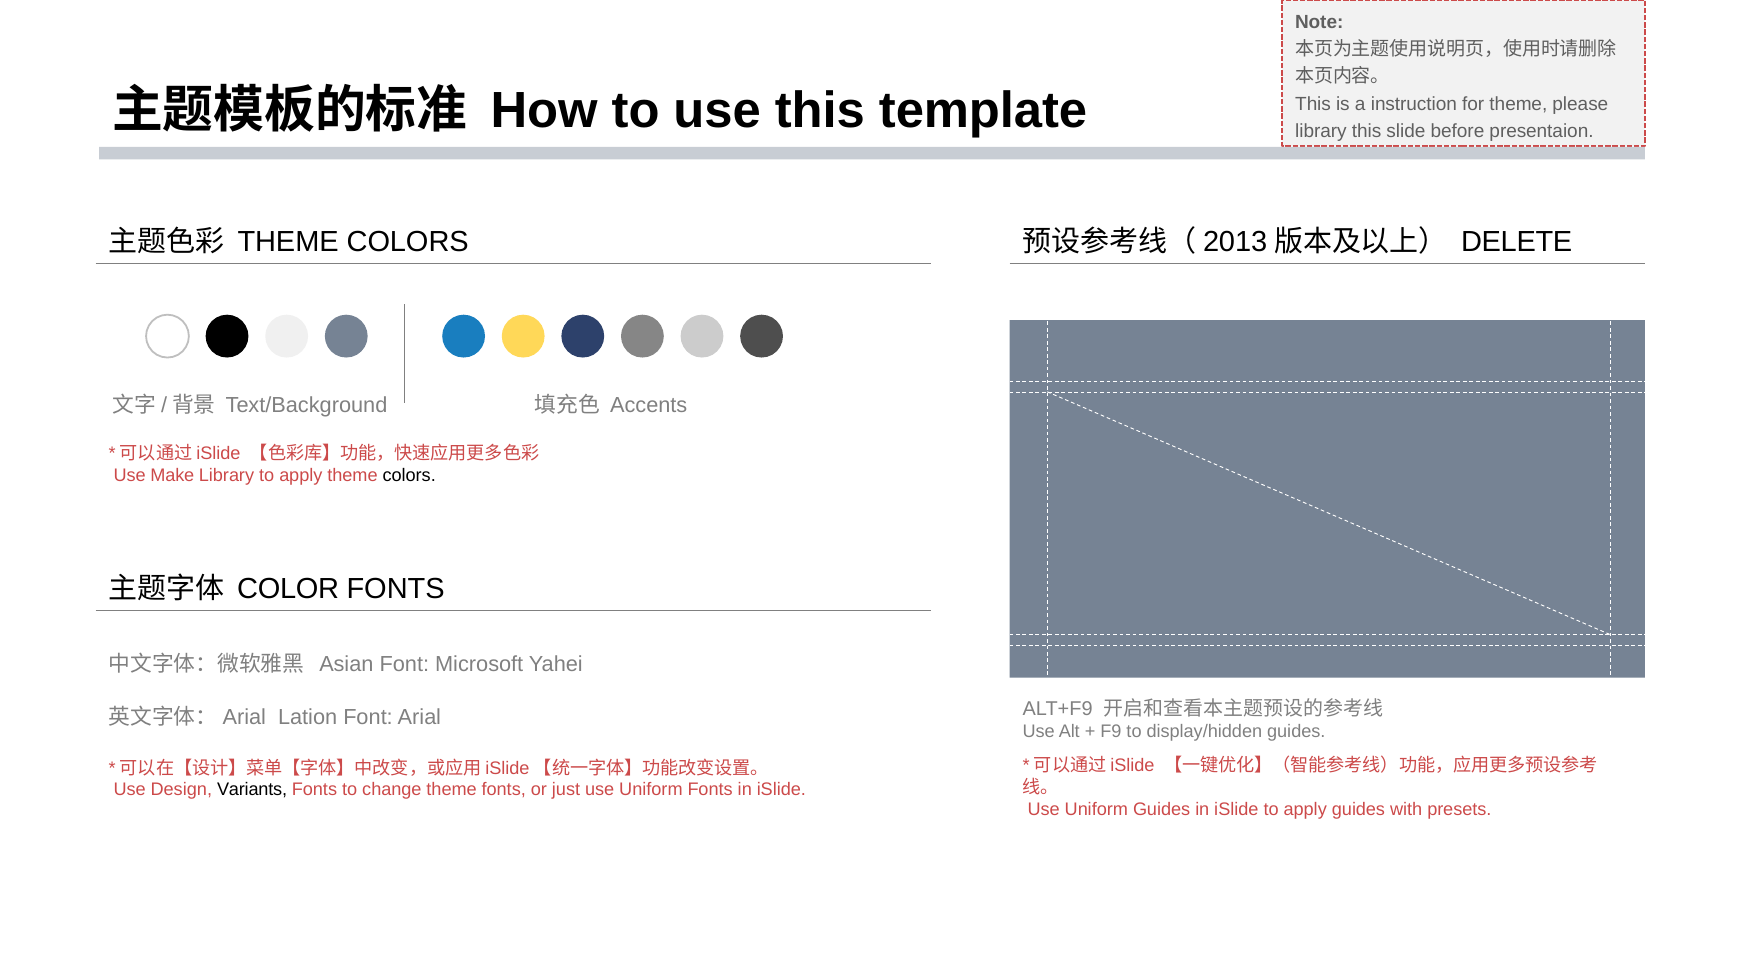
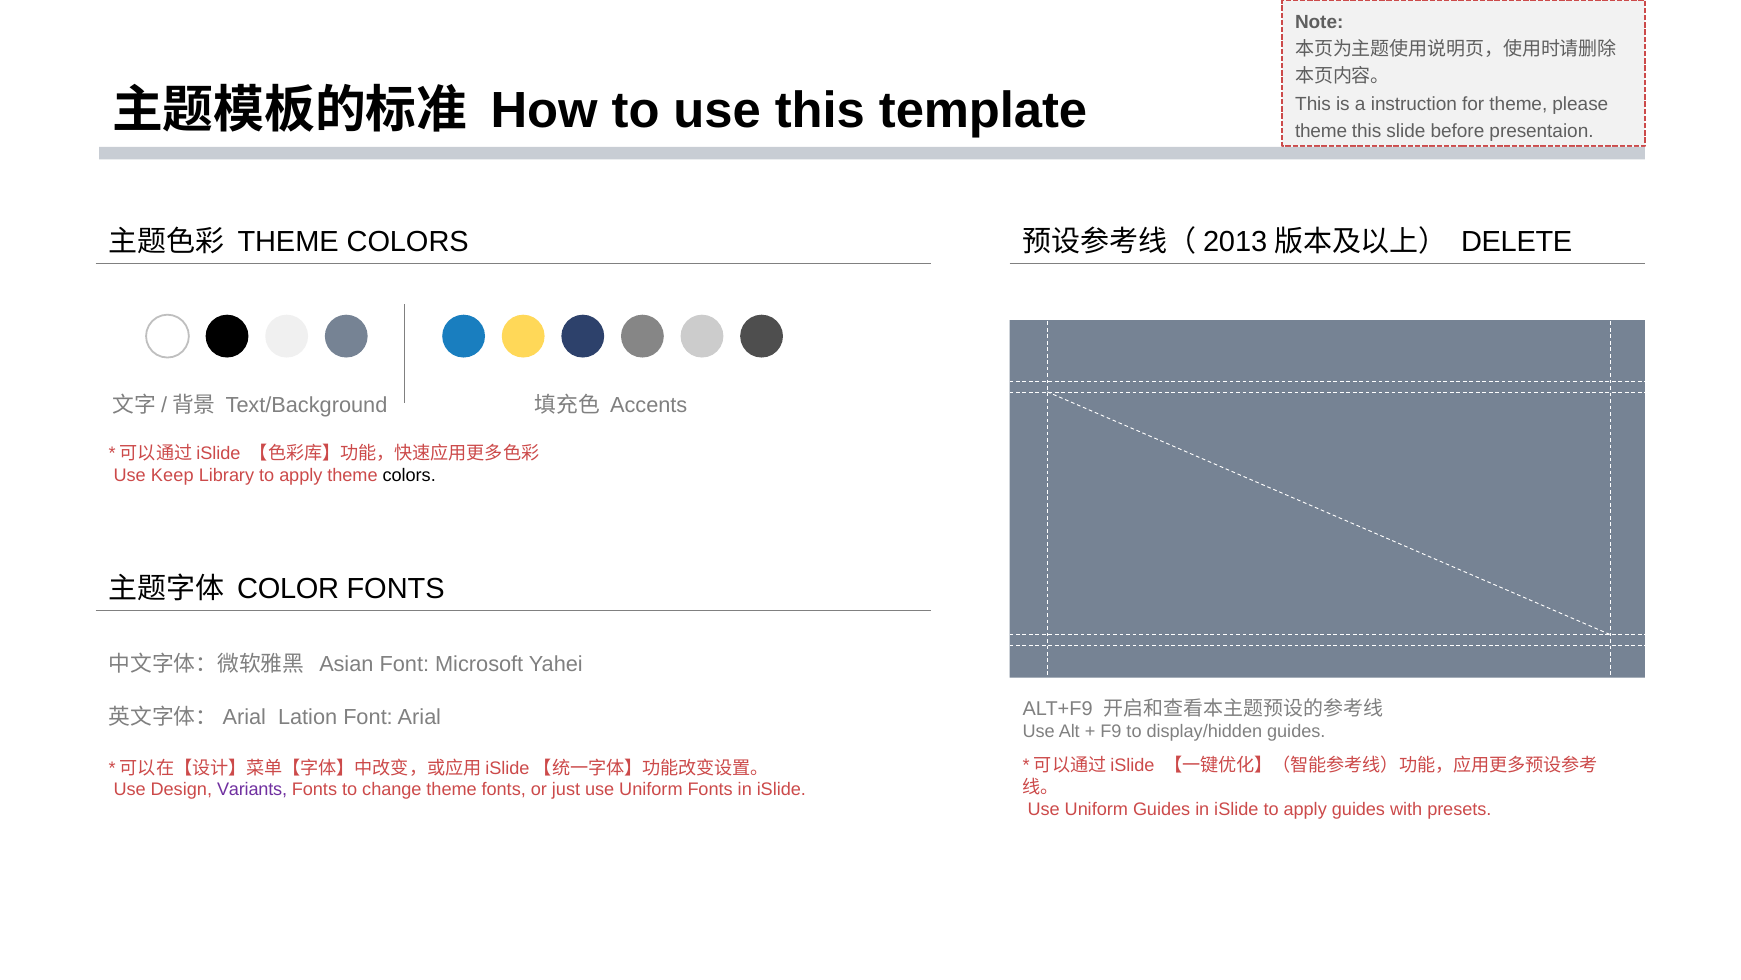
library at (1321, 131): library -> theme
Make: Make -> Keep
Variants colour: black -> purple
